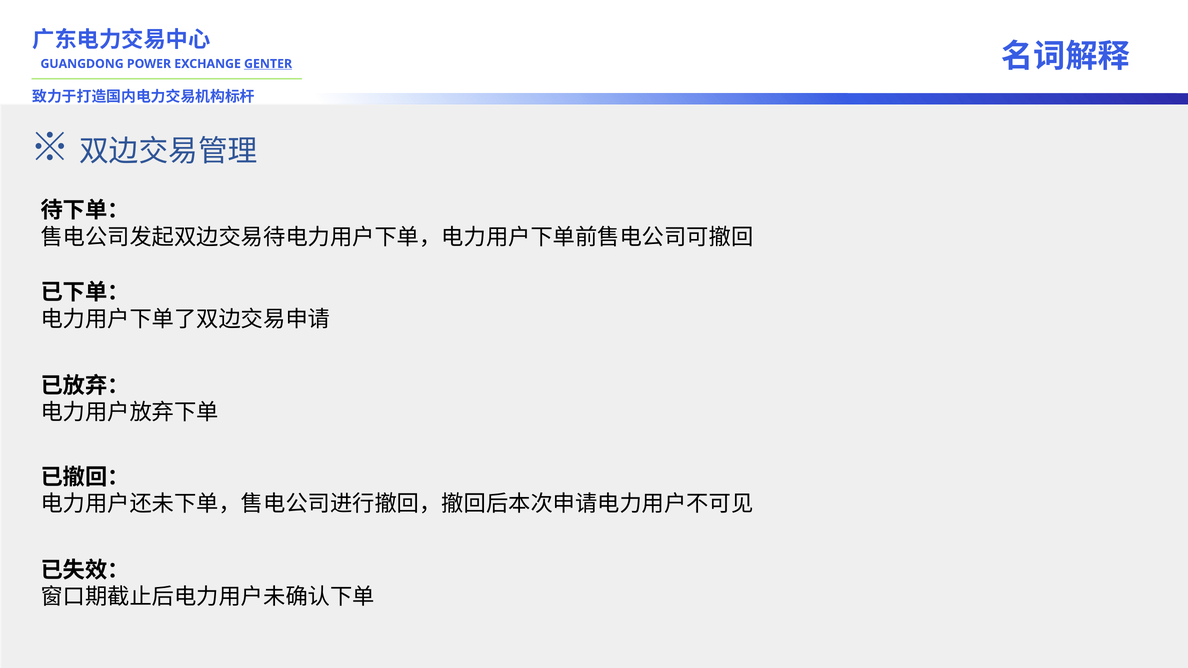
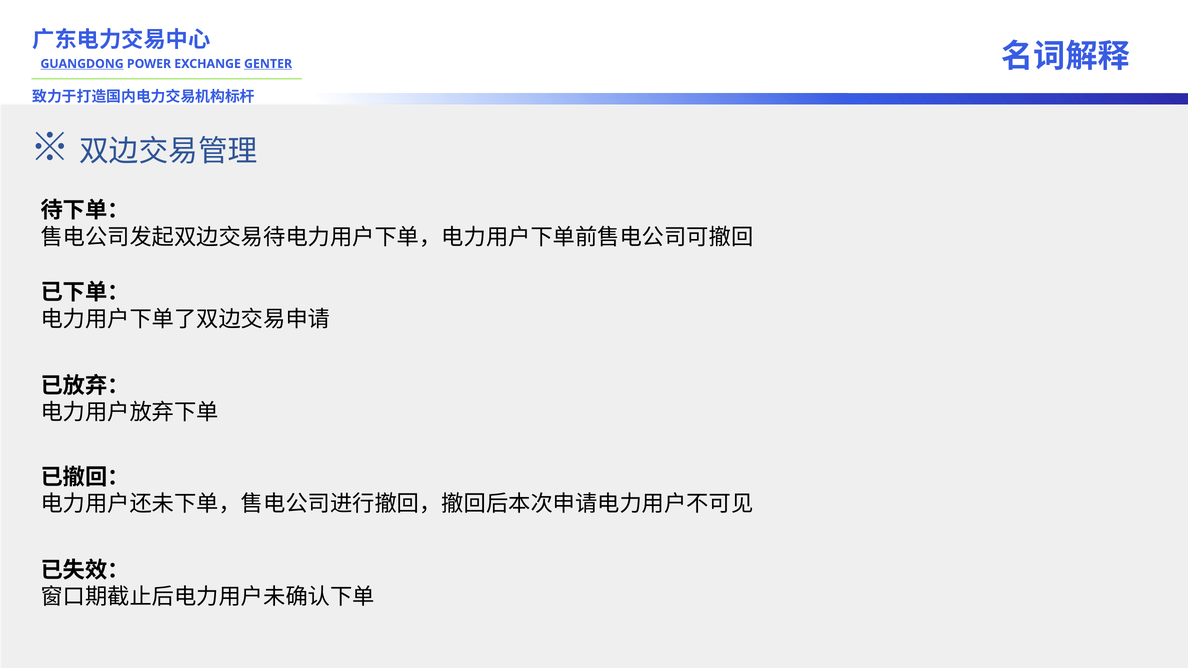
GUANGDONG underline: none -> present
